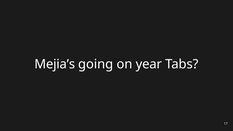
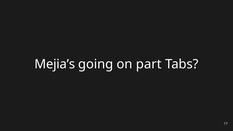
year: year -> part
